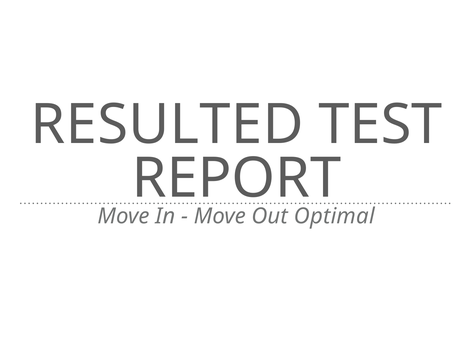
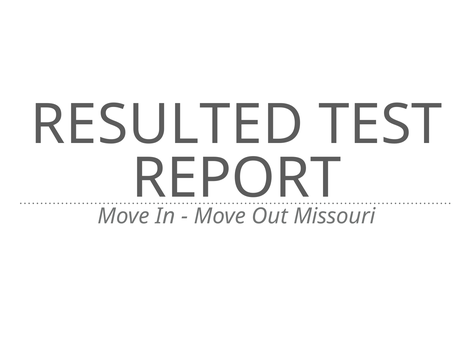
Optimal: Optimal -> Missouri
